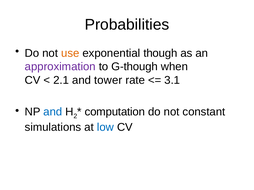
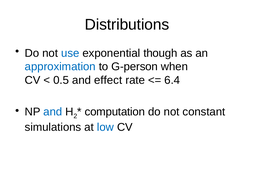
Probabilities: Probabilities -> Distributions
use colour: orange -> blue
approximation colour: purple -> blue
G-though: G-though -> G-person
2.1: 2.1 -> 0.5
tower: tower -> effect
3.1: 3.1 -> 6.4
